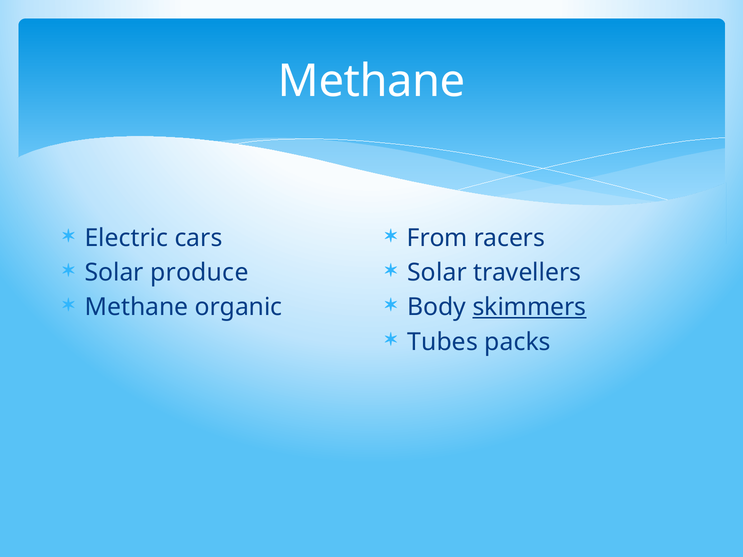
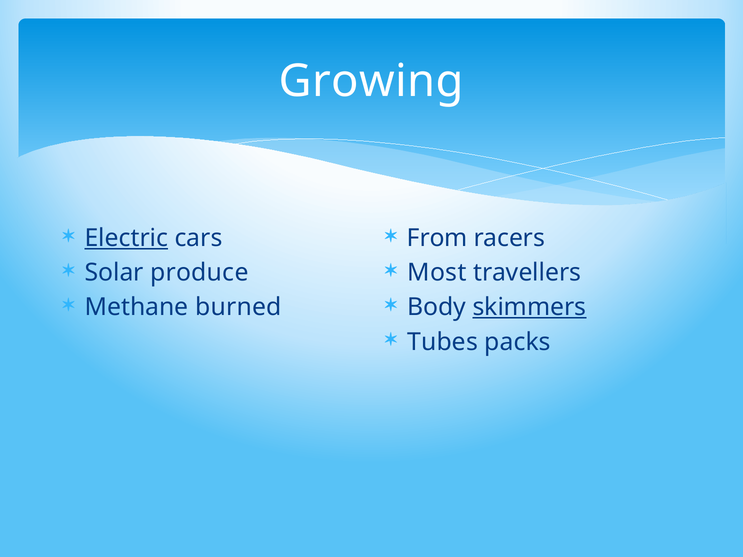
Methane at (372, 82): Methane -> Growing
Electric underline: none -> present
Solar at (437, 273): Solar -> Most
organic: organic -> burned
